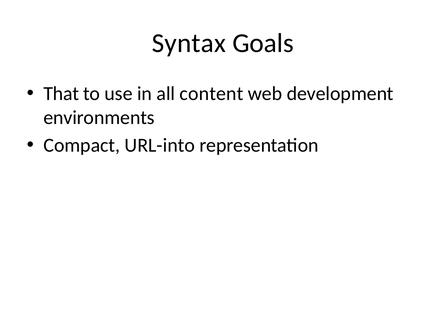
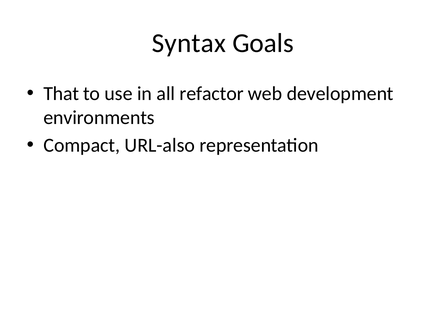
content: content -> refactor
URL-into: URL-into -> URL-also
